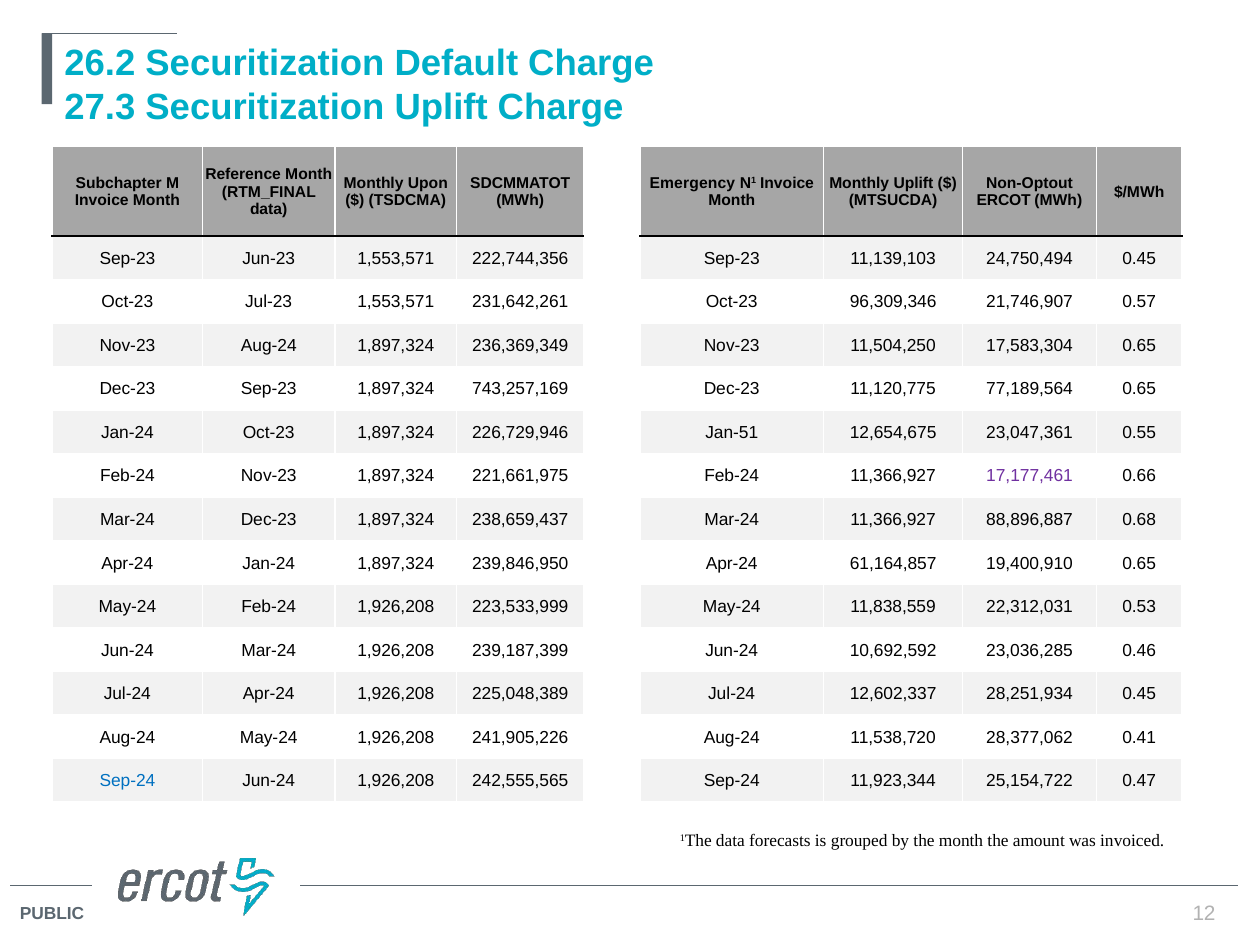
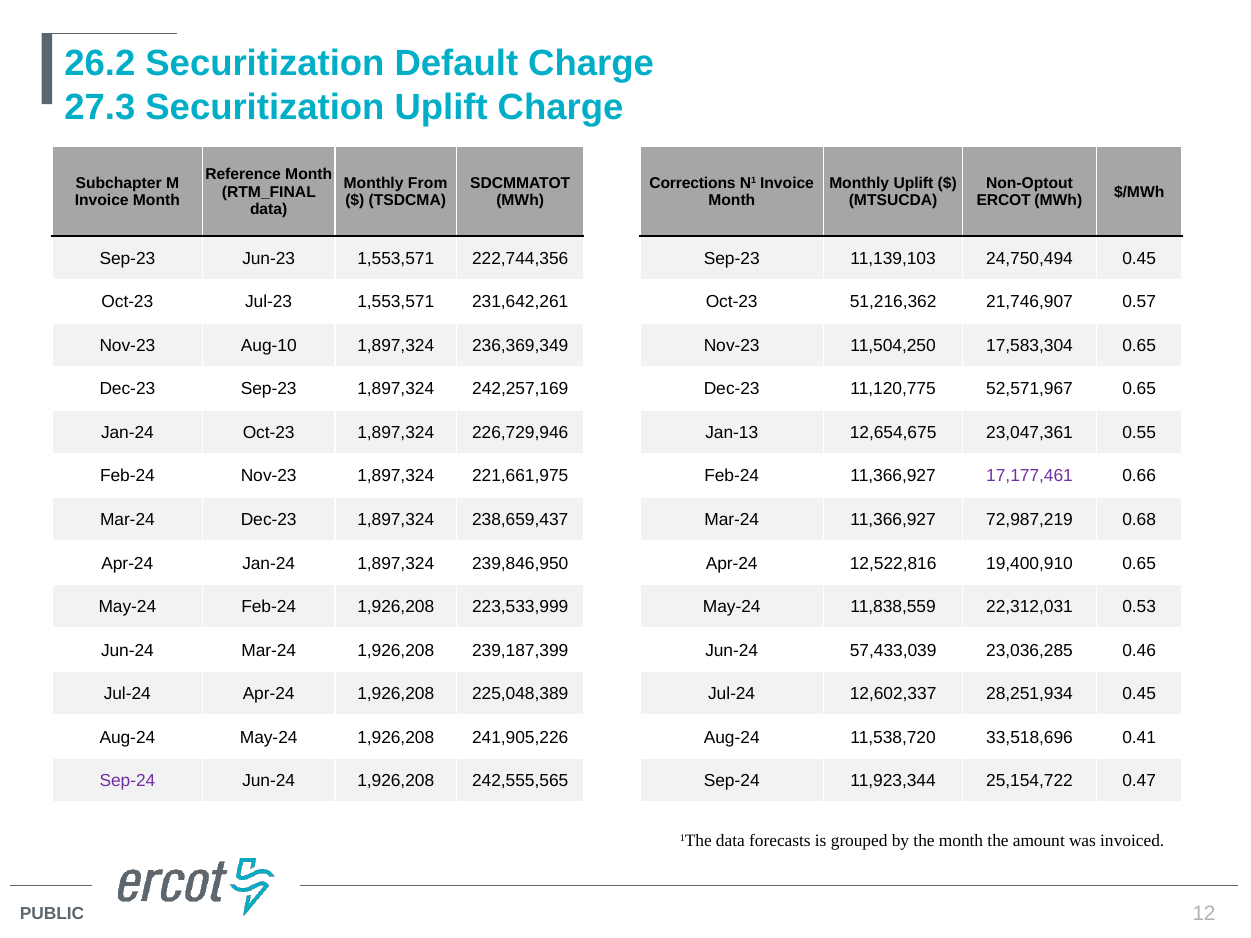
Upon: Upon -> From
Emergency: Emergency -> Corrections
96,309,346: 96,309,346 -> 51,216,362
Nov-23 Aug-24: Aug-24 -> Aug-10
743,257,169: 743,257,169 -> 242,257,169
77,189,564: 77,189,564 -> 52,571,967
Jan-51: Jan-51 -> Jan-13
88,896,887: 88,896,887 -> 72,987,219
61,164,857: 61,164,857 -> 12,522,816
10,692,592: 10,692,592 -> 57,433,039
28,377,062: 28,377,062 -> 33,518,696
Sep-24 at (127, 781) colour: blue -> purple
